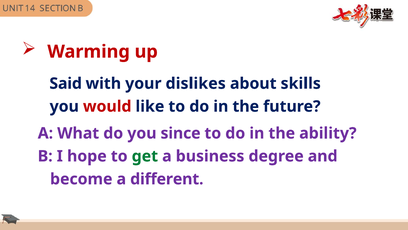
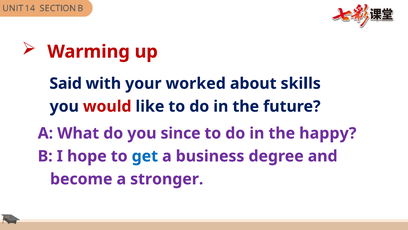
dislikes: dislikes -> worked
ability: ability -> happy
get colour: green -> blue
different: different -> stronger
